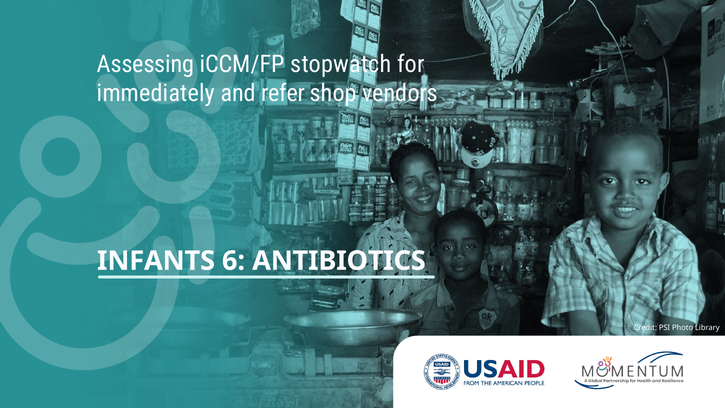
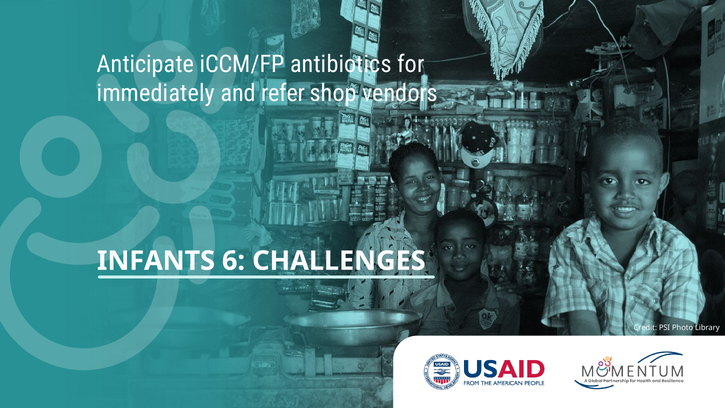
Assessing: Assessing -> Anticipate
stopwatch: stopwatch -> antibiotics
ANTIBIOTICS: ANTIBIOTICS -> CHALLENGES
